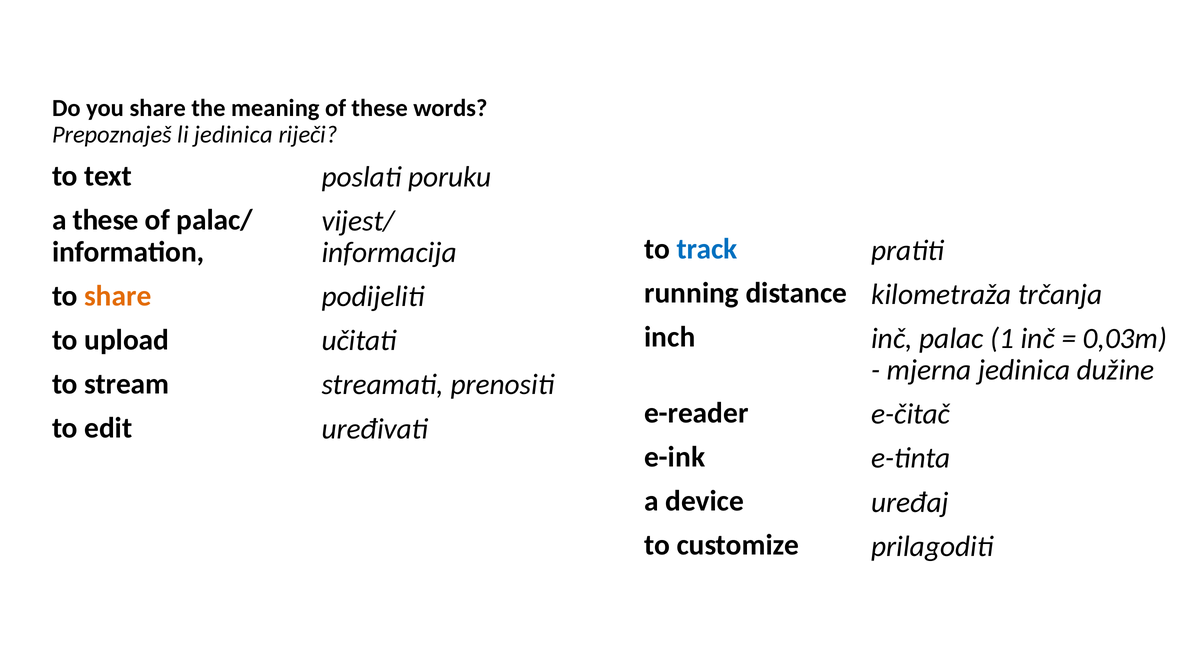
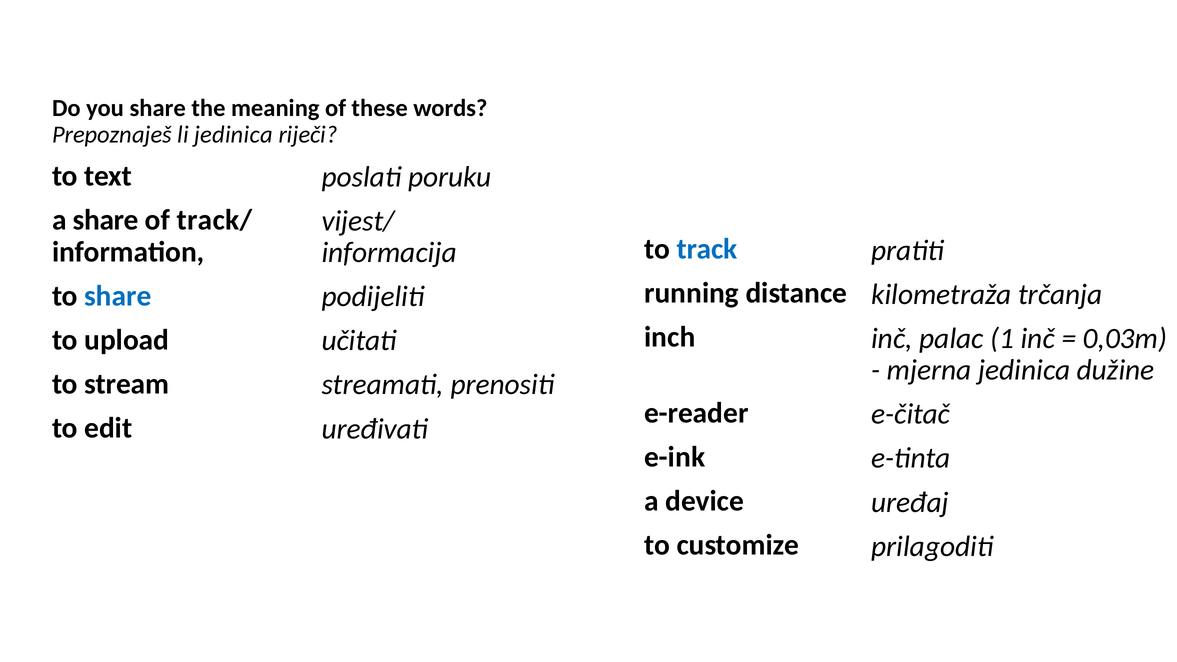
a these: these -> share
palac/: palac/ -> track/
share at (118, 296) colour: orange -> blue
